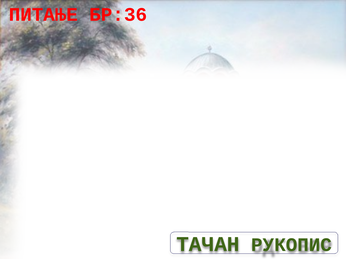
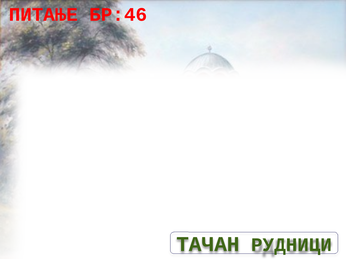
БР:36: БР:36 -> БР:46
РУКОПИС: РУКОПИС -> РУДНИЦИ
